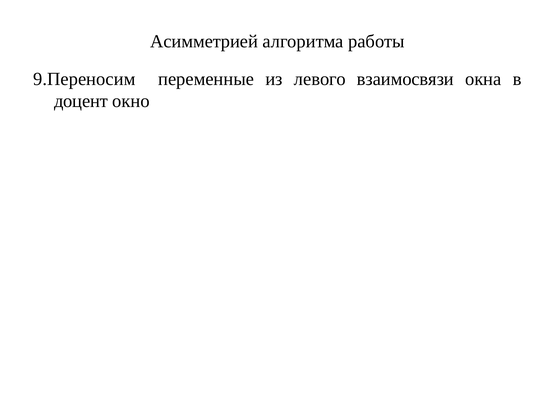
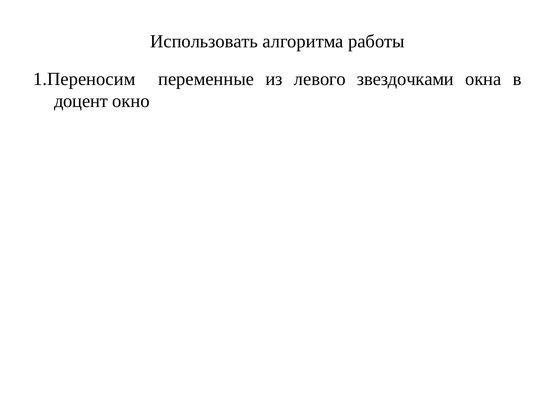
Асимметрией: Асимметрией -> Использовать
9.Переносим: 9.Переносим -> 1.Переносим
взаимосвязи: взаимосвязи -> звездочками
